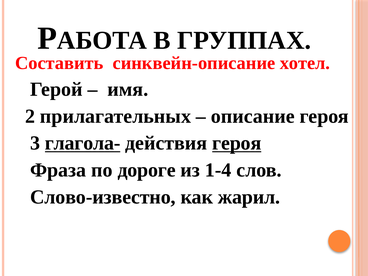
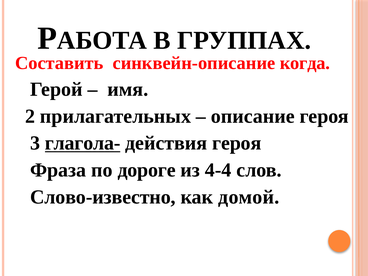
хотел: хотел -> когда
героя at (237, 143) underline: present -> none
1-4: 1-4 -> 4-4
жарил: жарил -> домой
